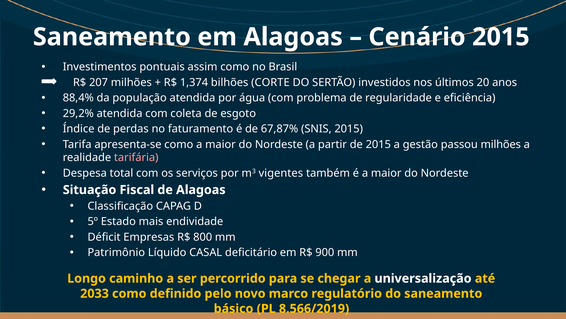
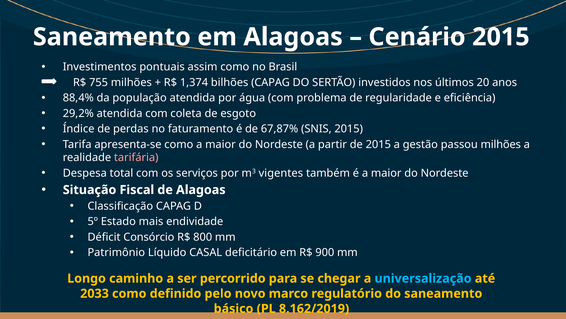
207: 207 -> 755
bilhões CORTE: CORTE -> CAPAG
Empresas: Empresas -> Consórcio
universalização colour: white -> light blue
8.566/2019: 8.566/2019 -> 8.162/2019
